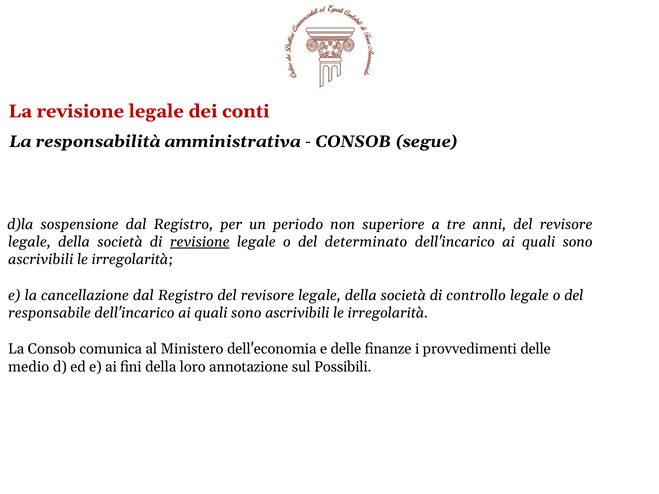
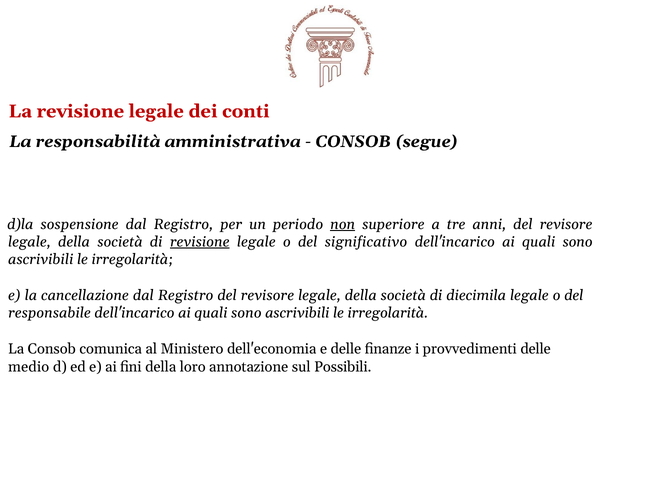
non underline: none -> present
determinato: determinato -> significativo
controllo: controllo -> diecimila
